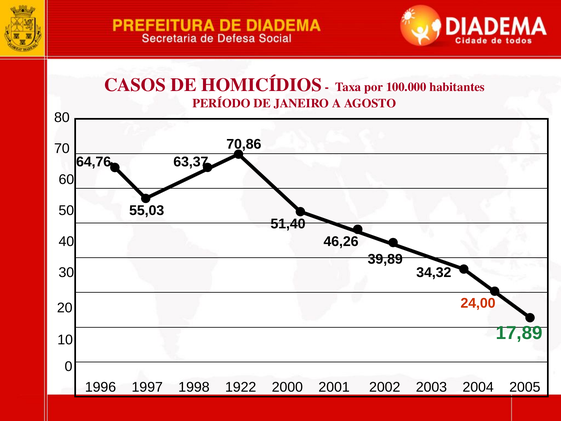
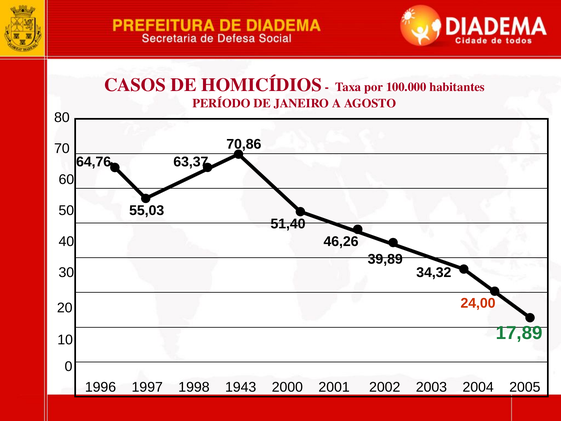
1922: 1922 -> 1943
